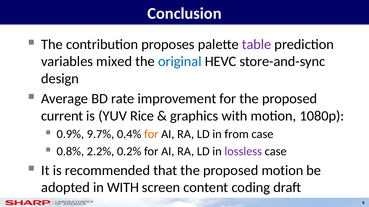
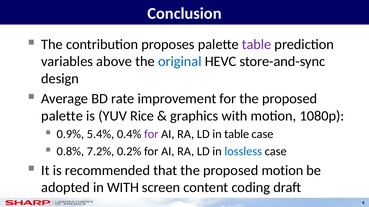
mixed: mixed -> above
current at (62, 116): current -> palette
9.7%: 9.7% -> 5.4%
for at (151, 135) colour: orange -> purple
in from: from -> table
2.2%: 2.2% -> 7.2%
lossless colour: purple -> blue
